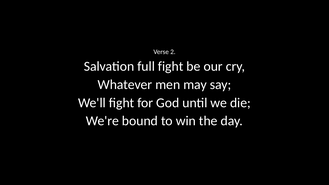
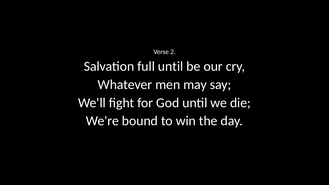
full fight: fight -> until
